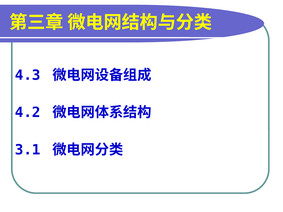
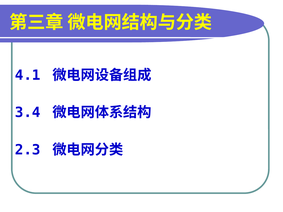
4.3: 4.3 -> 4.1
4.2: 4.2 -> 3.4
3.1: 3.1 -> 2.3
